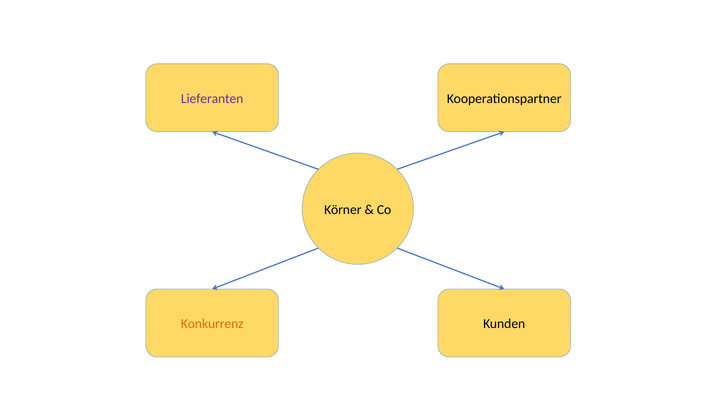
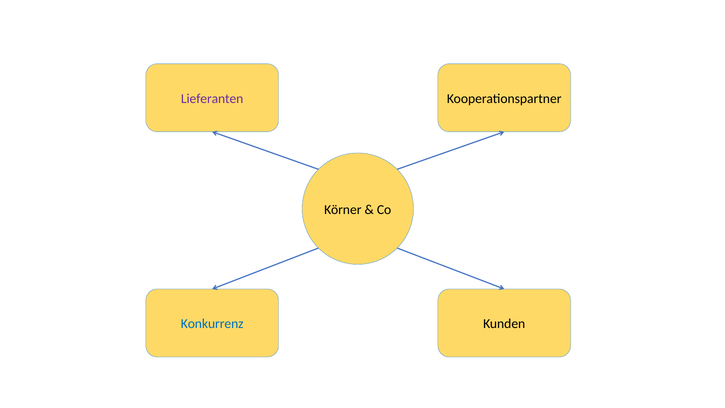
Konkurrenz colour: orange -> blue
